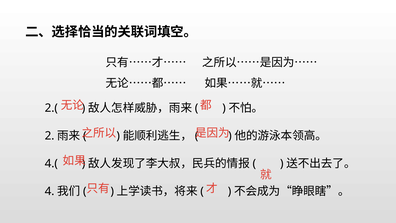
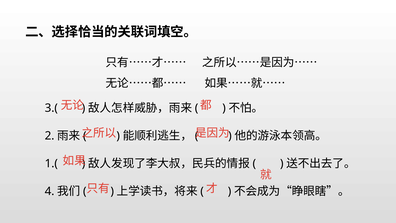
2.(: 2.( -> 3.(
4.(: 4.( -> 1.(
